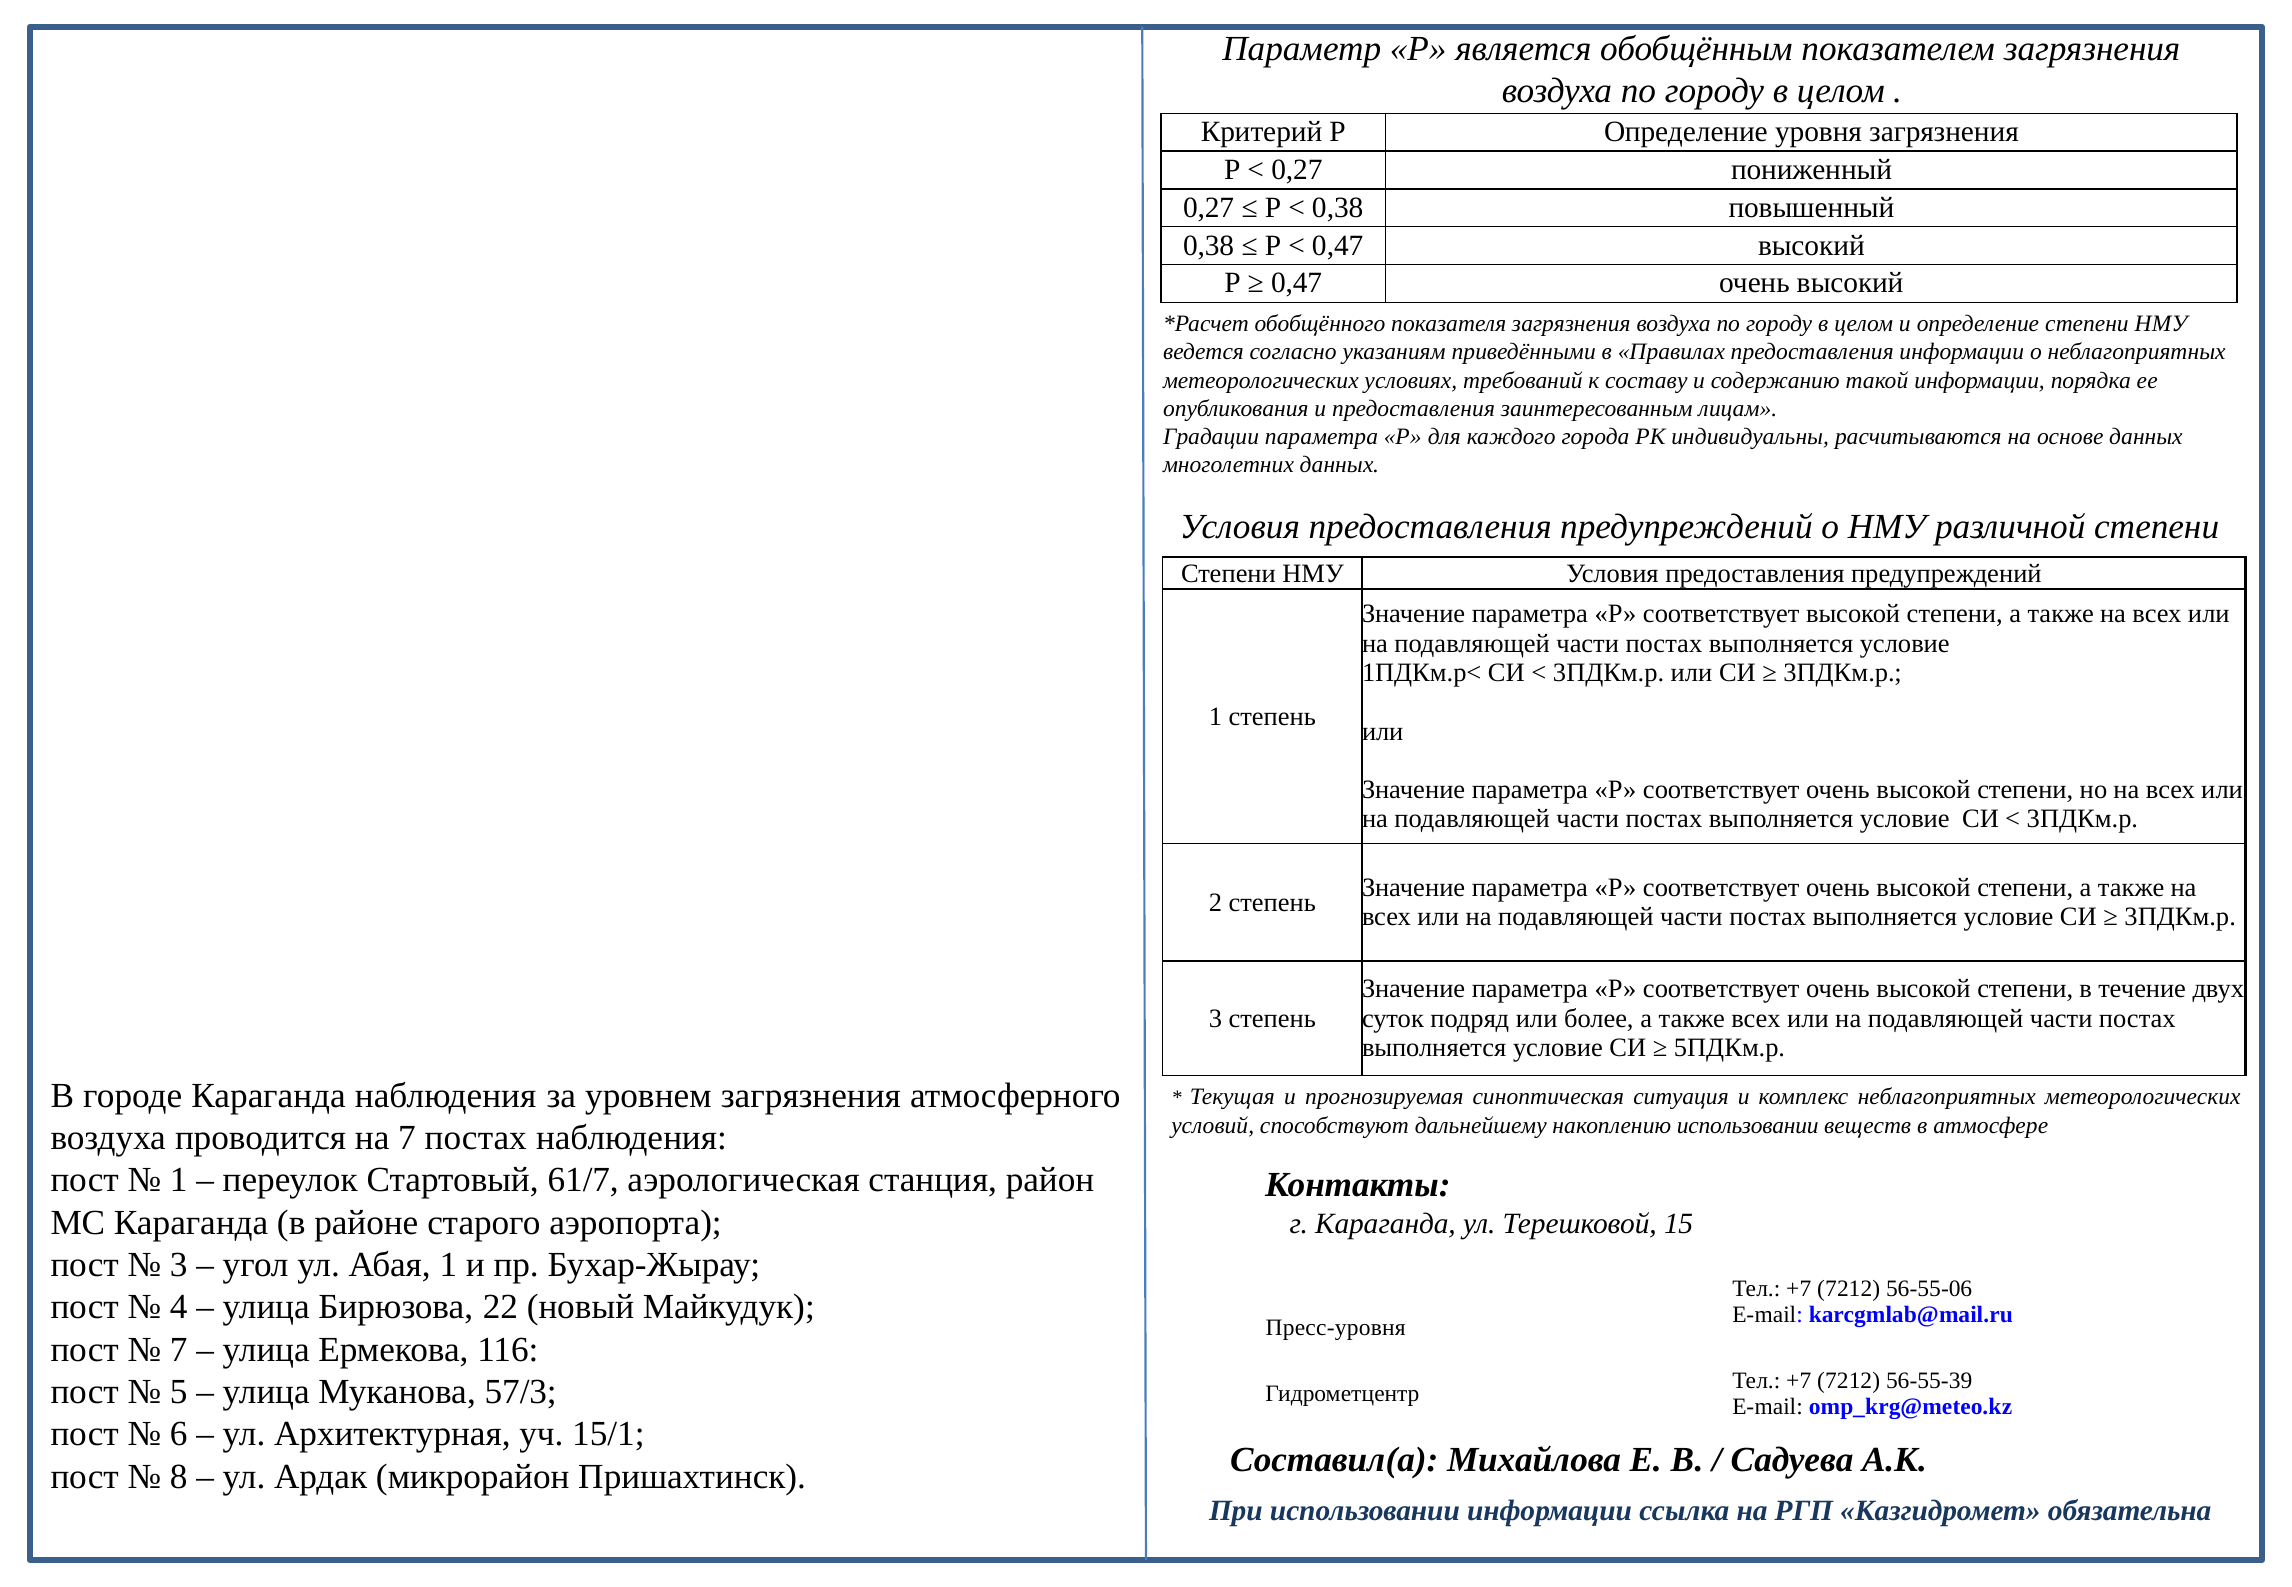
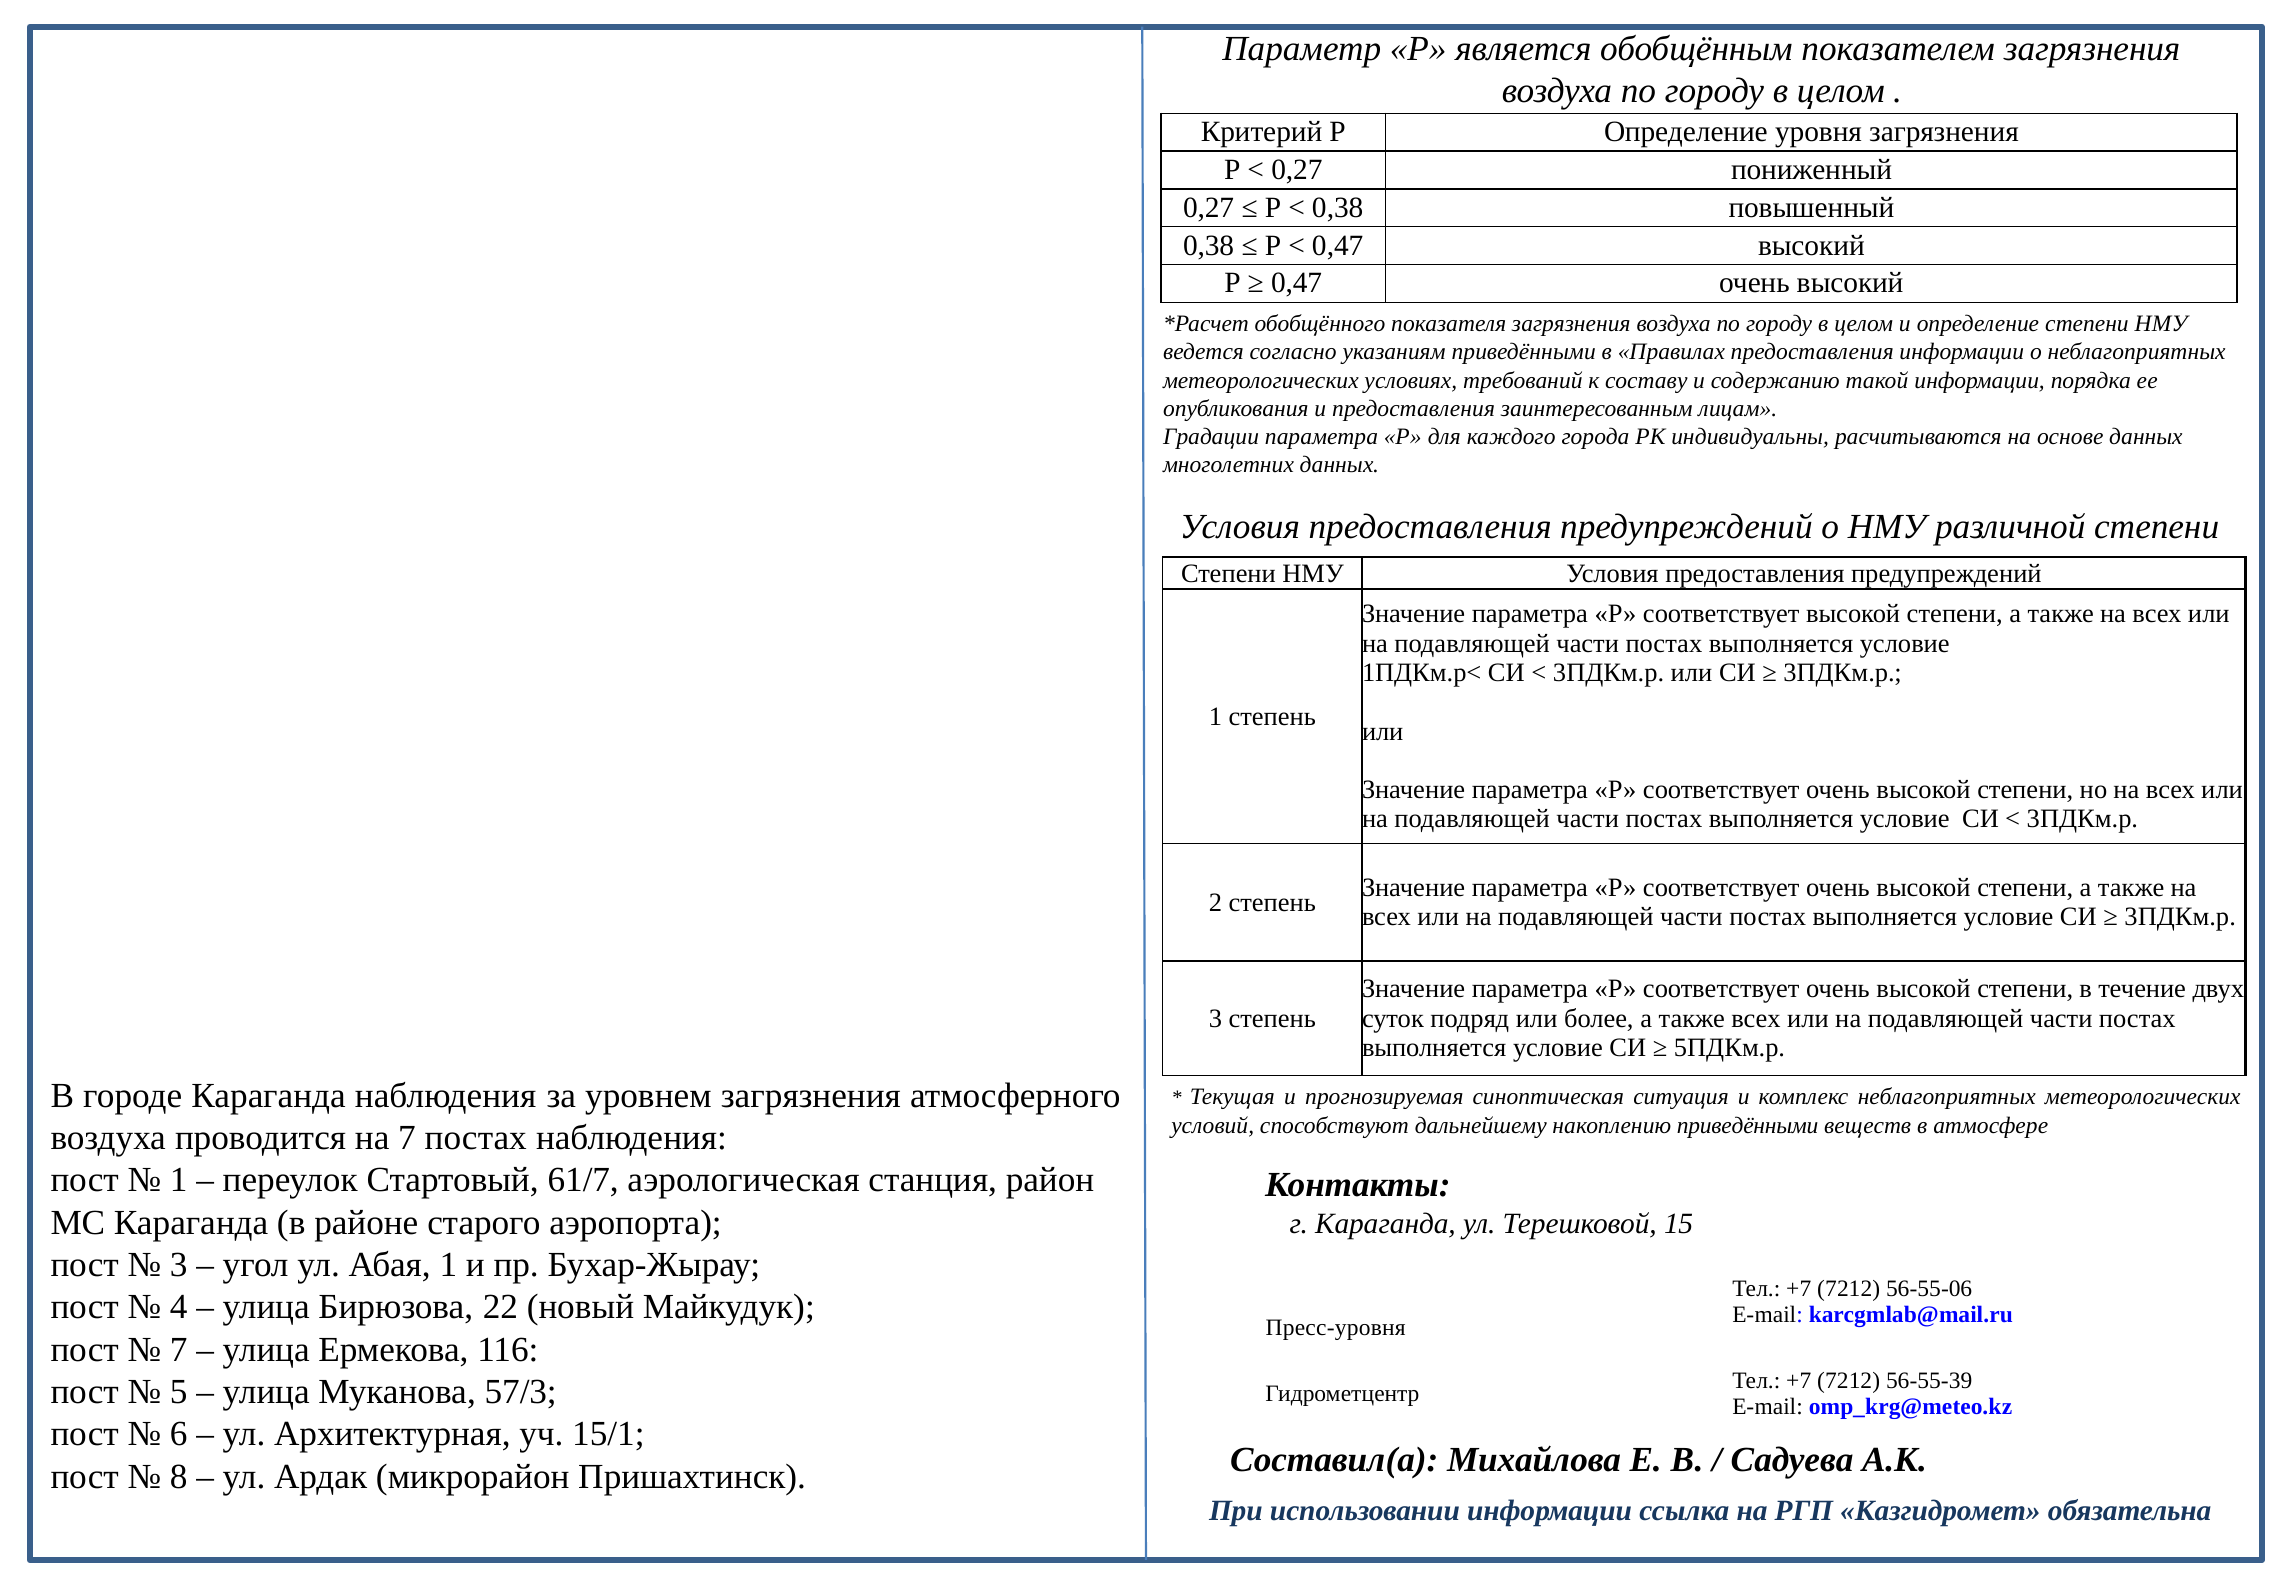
накоплению использовании: использовании -> приведёнными
